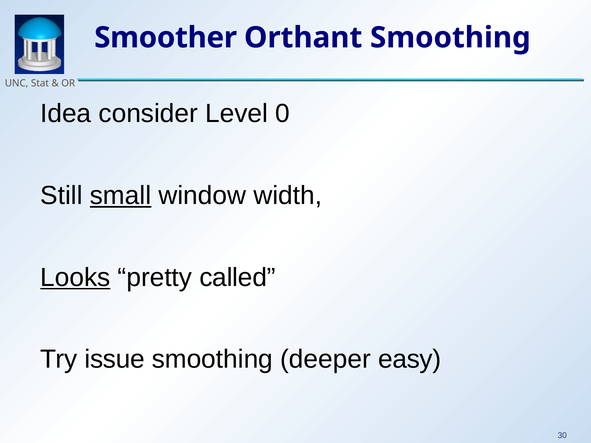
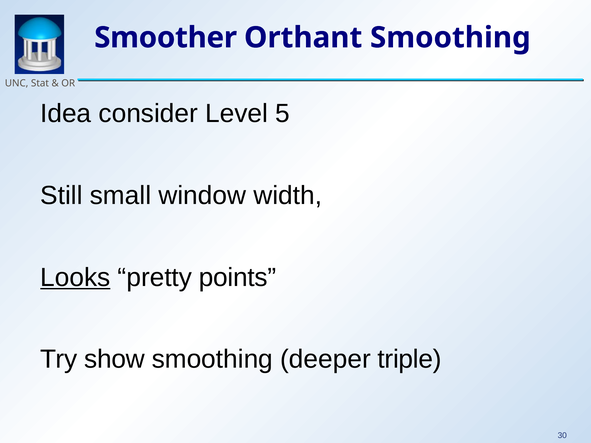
0: 0 -> 5
small underline: present -> none
called: called -> points
issue: issue -> show
easy: easy -> triple
